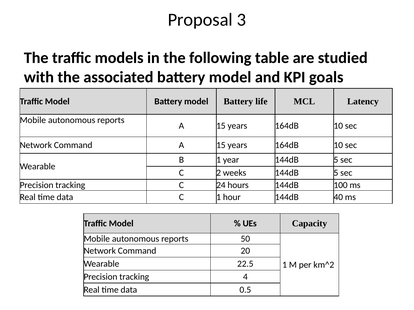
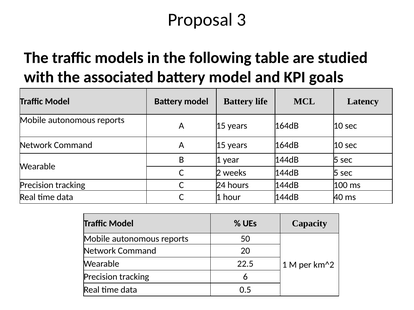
4: 4 -> 6
